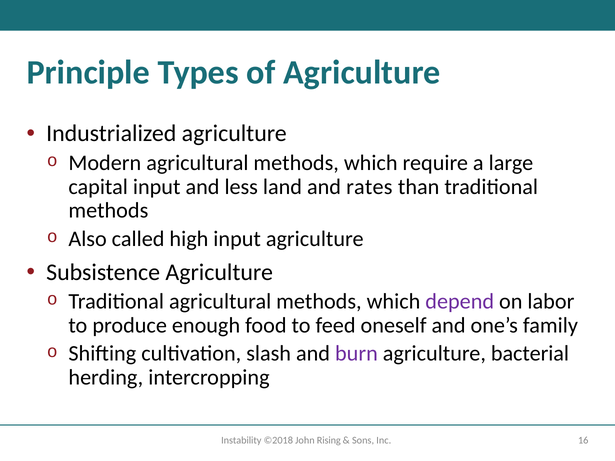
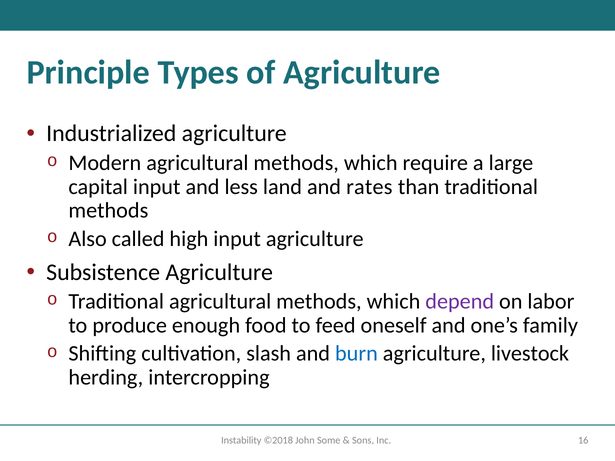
burn colour: purple -> blue
bacterial: bacterial -> livestock
Rising: Rising -> Some
